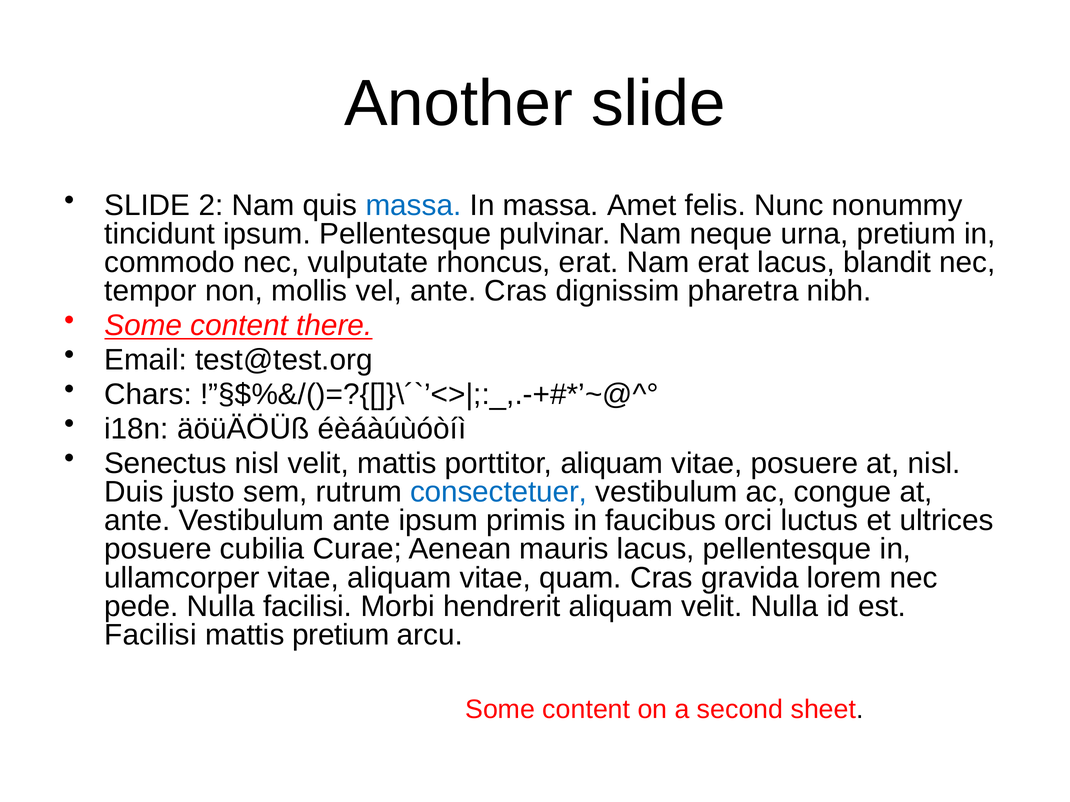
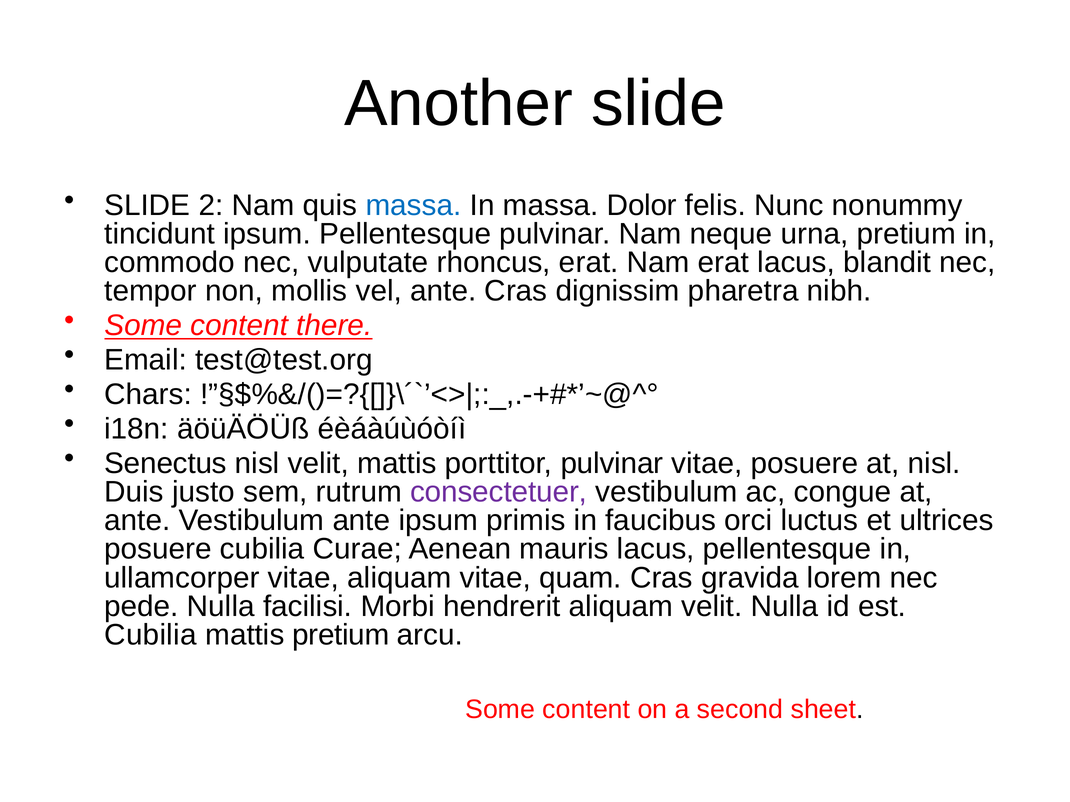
Amet: Amet -> Dolor
porttitor aliquam: aliquam -> pulvinar
consectetuer colour: blue -> purple
Facilisi at (150, 635): Facilisi -> Cubilia
